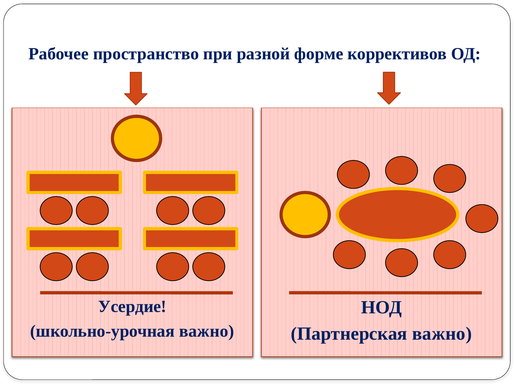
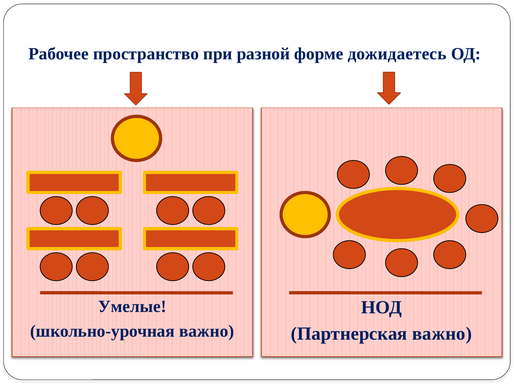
коррективов: коррективов -> дожидаетесь
Усердие: Усердие -> Умелые
